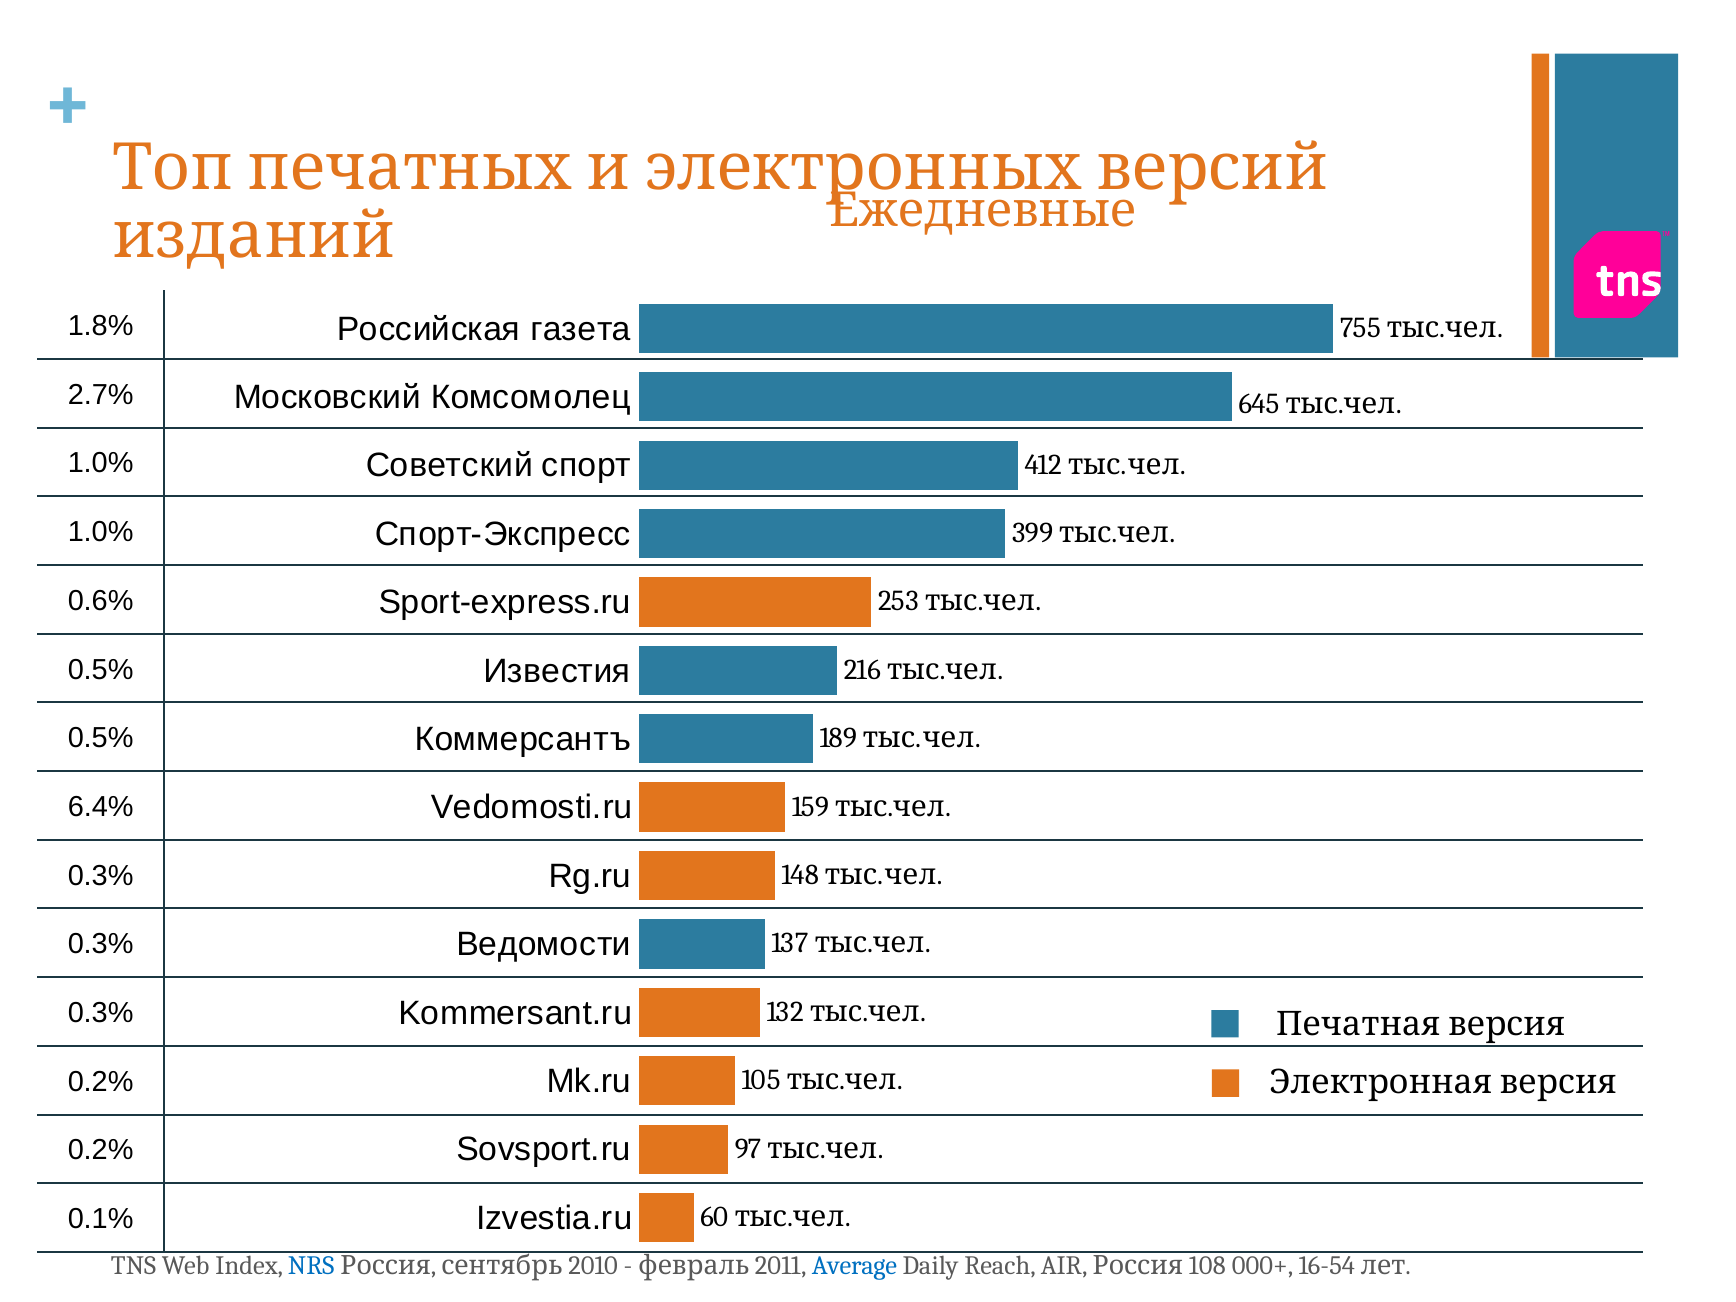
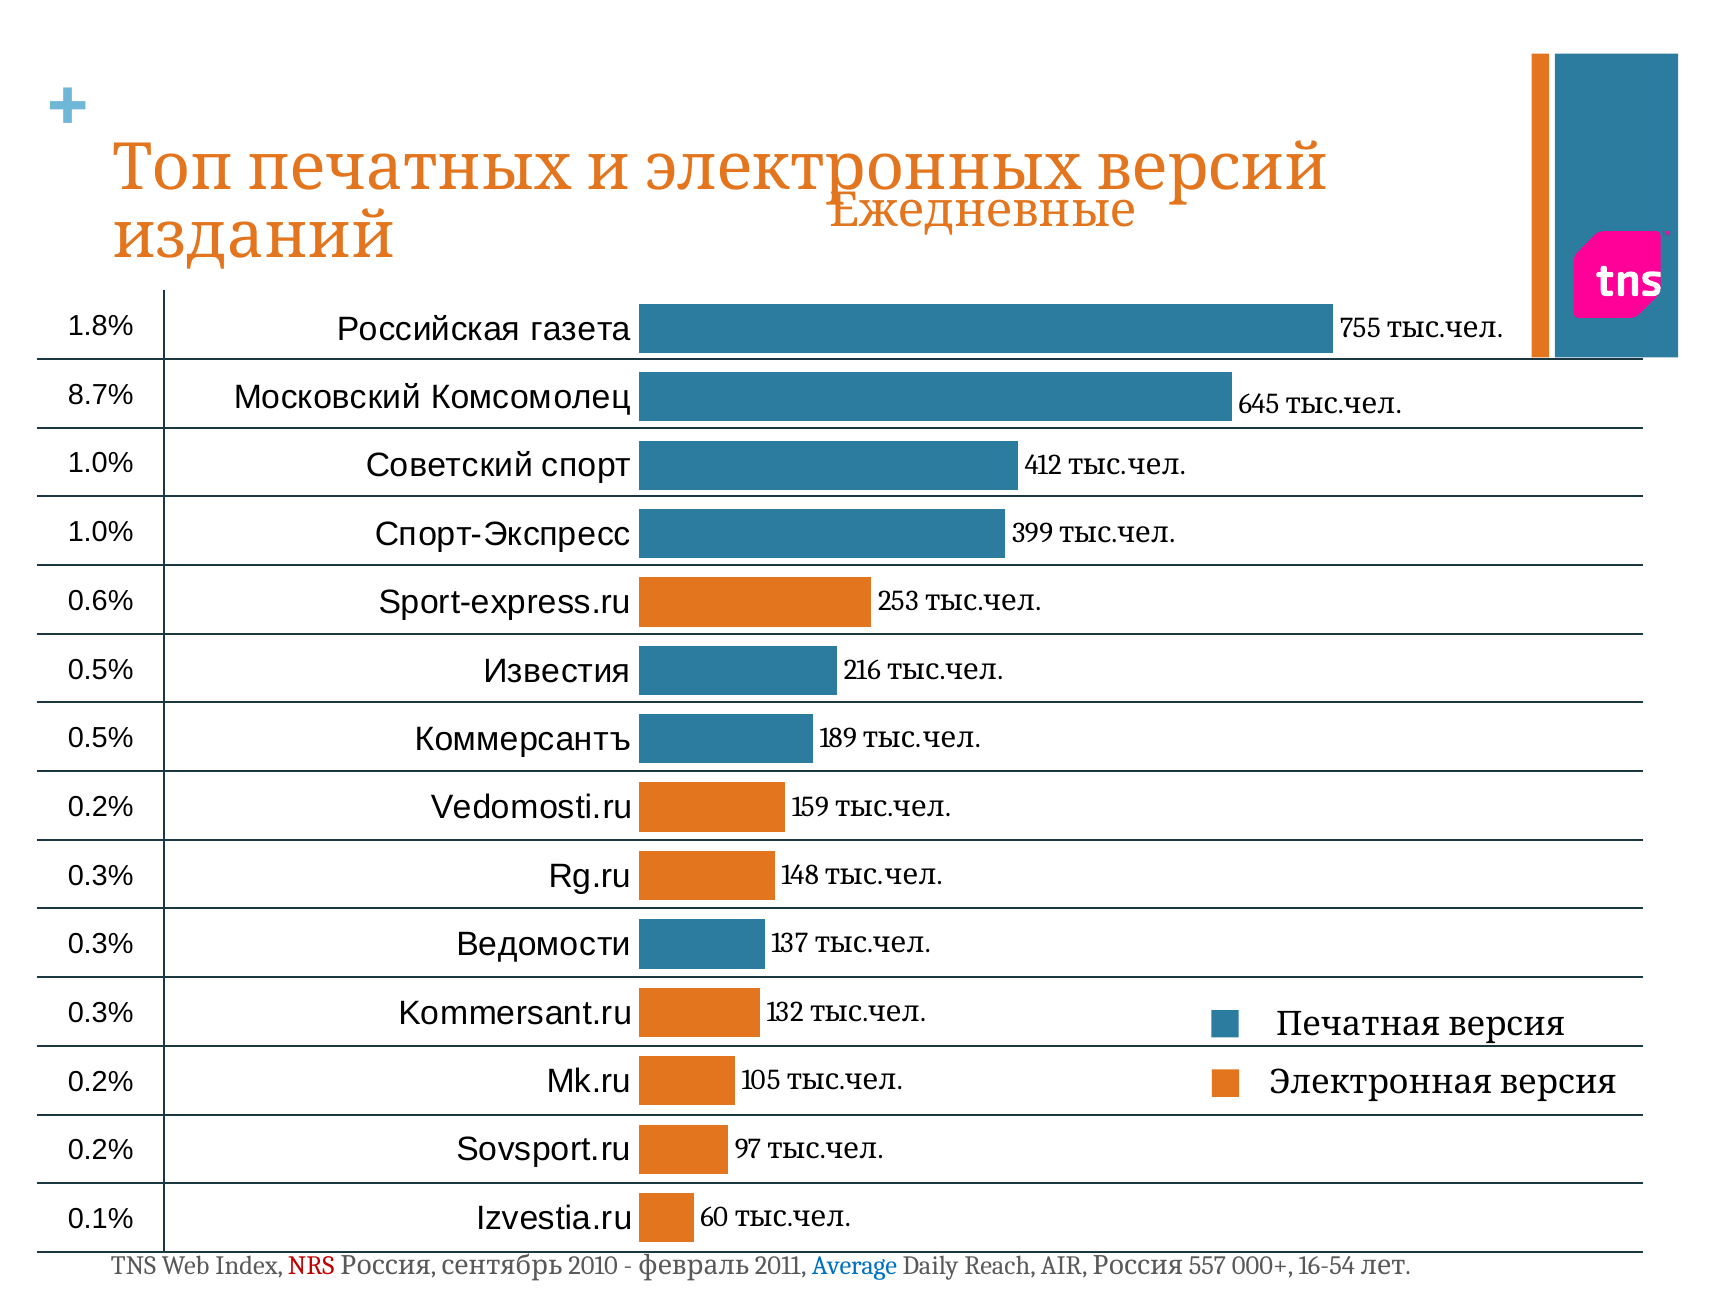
2.7%: 2.7% -> 8.7%
6.4% at (101, 807): 6.4% -> 0.2%
NRS colour: blue -> red
108: 108 -> 557
